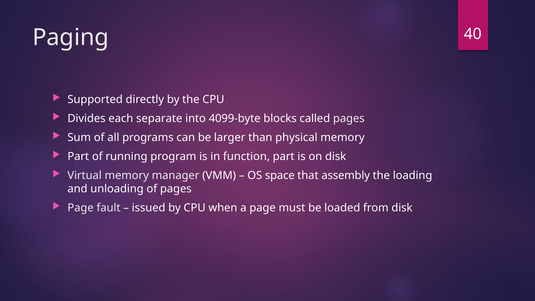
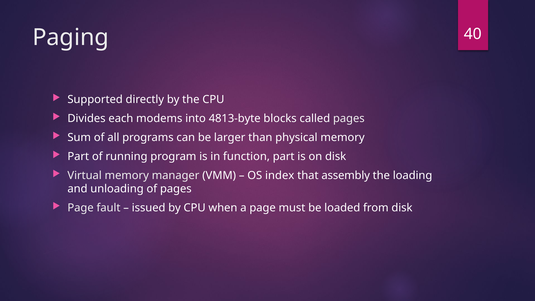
separate: separate -> modems
4099-byte: 4099-byte -> 4813-byte
space: space -> index
